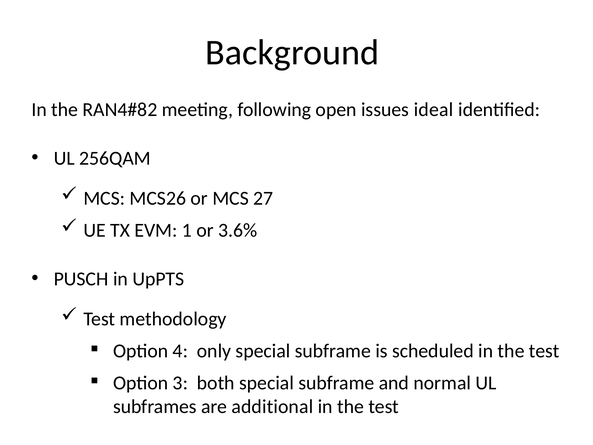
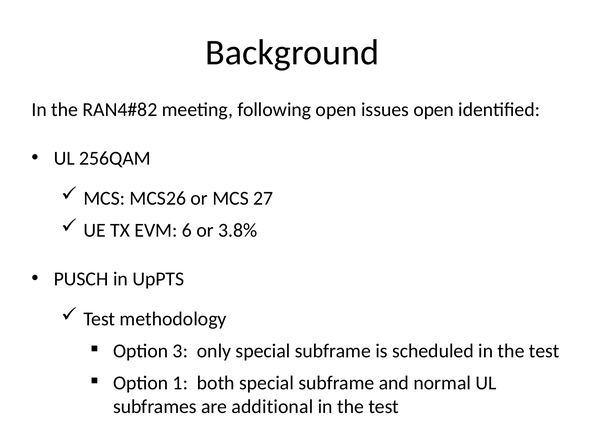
issues ideal: ideal -> open
1: 1 -> 6
3.6%: 3.6% -> 3.8%
4: 4 -> 3
3: 3 -> 1
